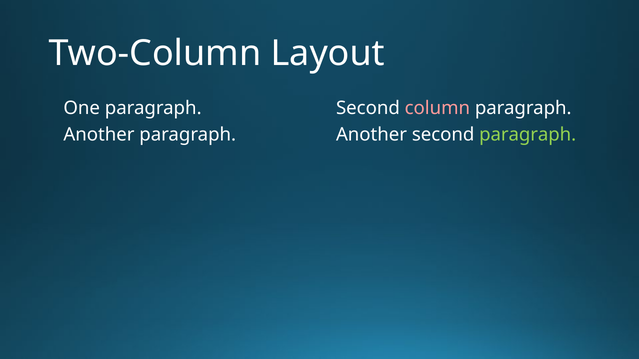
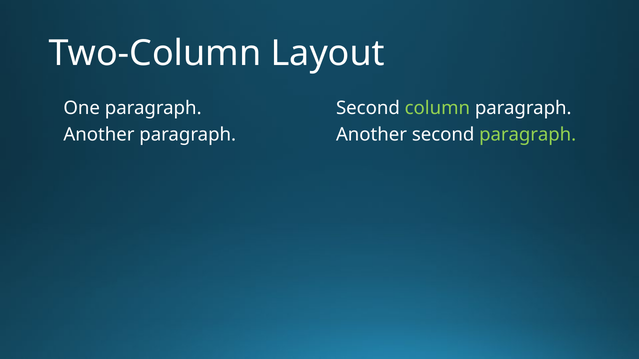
column colour: pink -> light green
